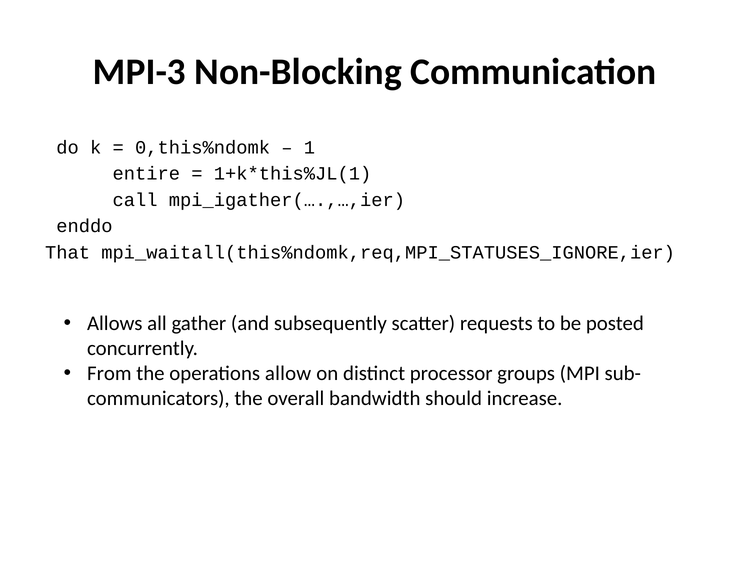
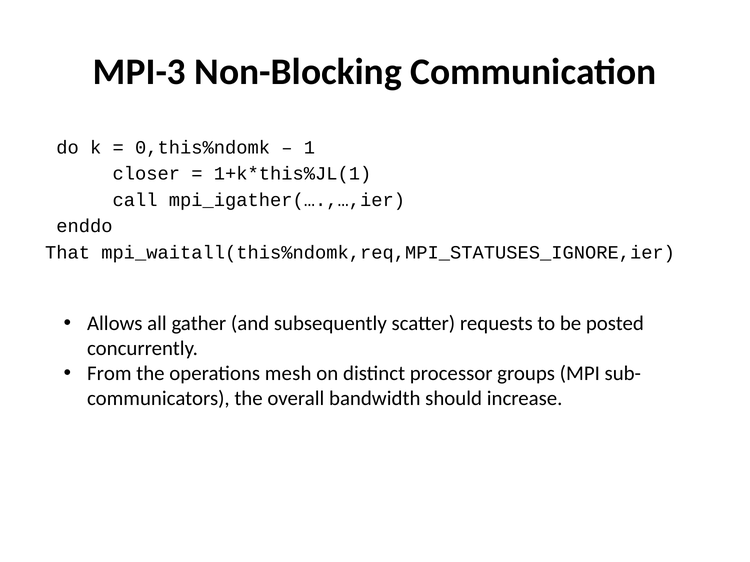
entire: entire -> closer
allow: allow -> mesh
